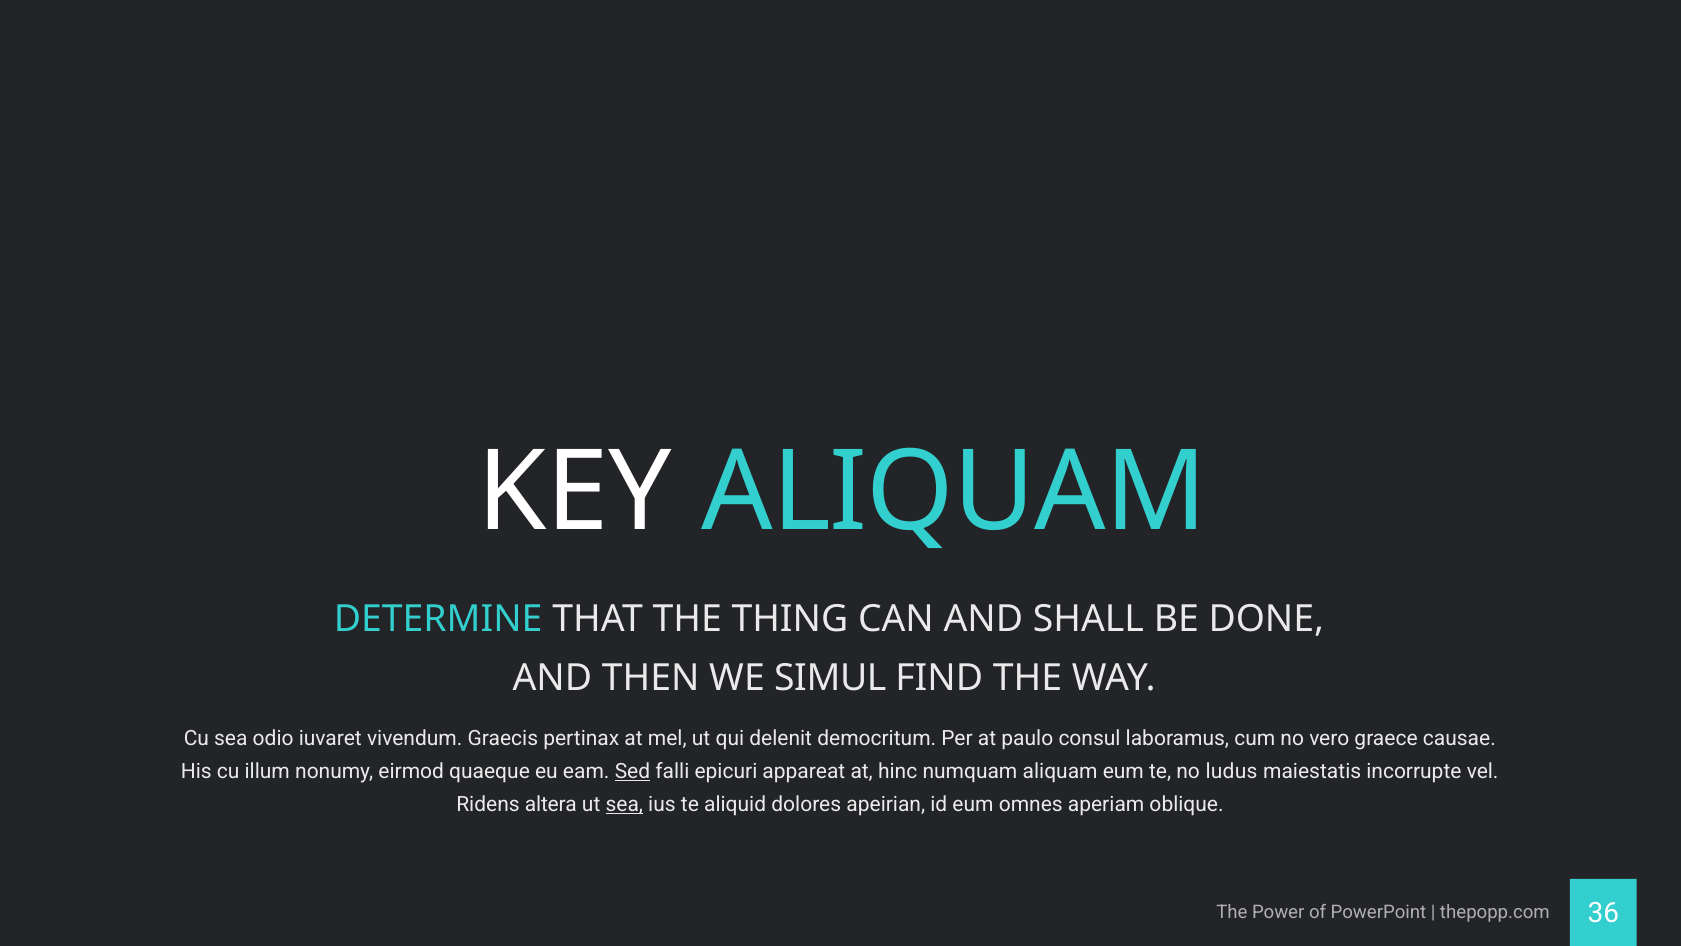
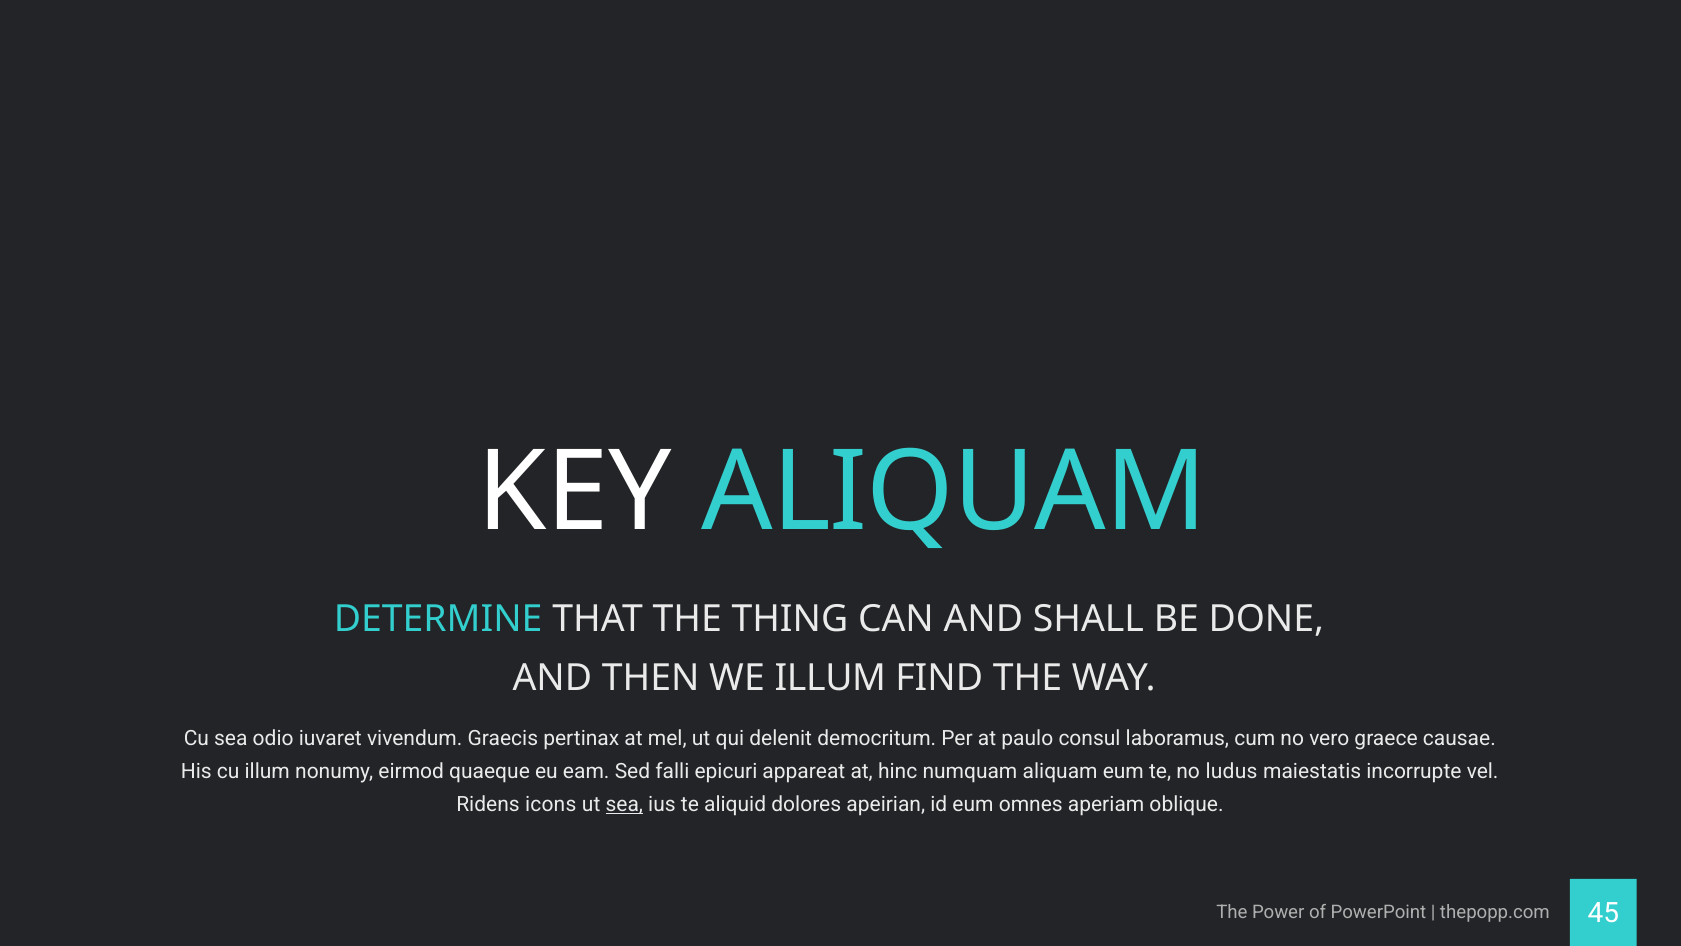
WE SIMUL: SIMUL -> ILLUM
Sed underline: present -> none
altera: altera -> icons
36: 36 -> 45
